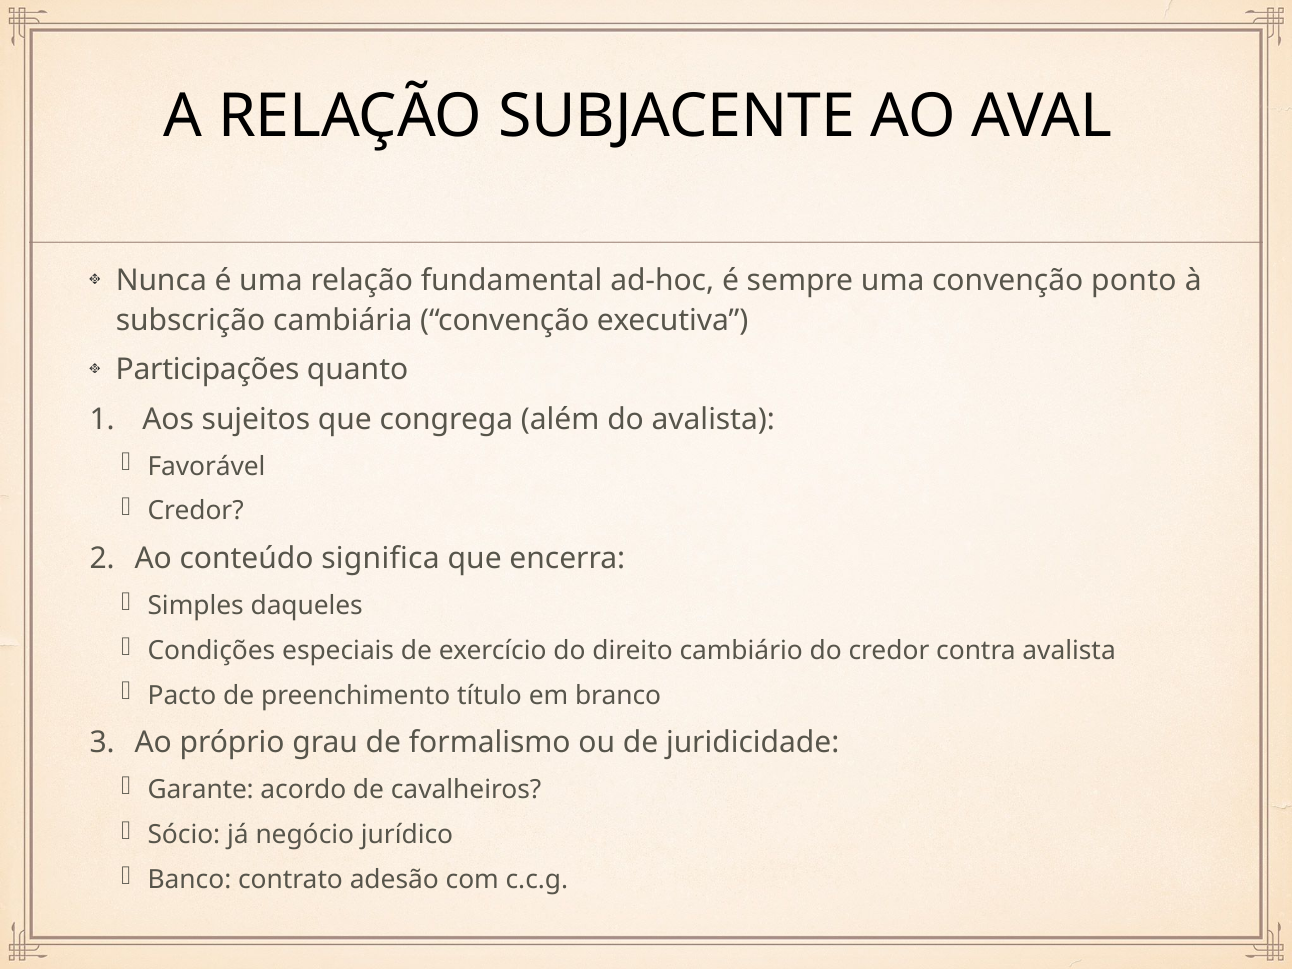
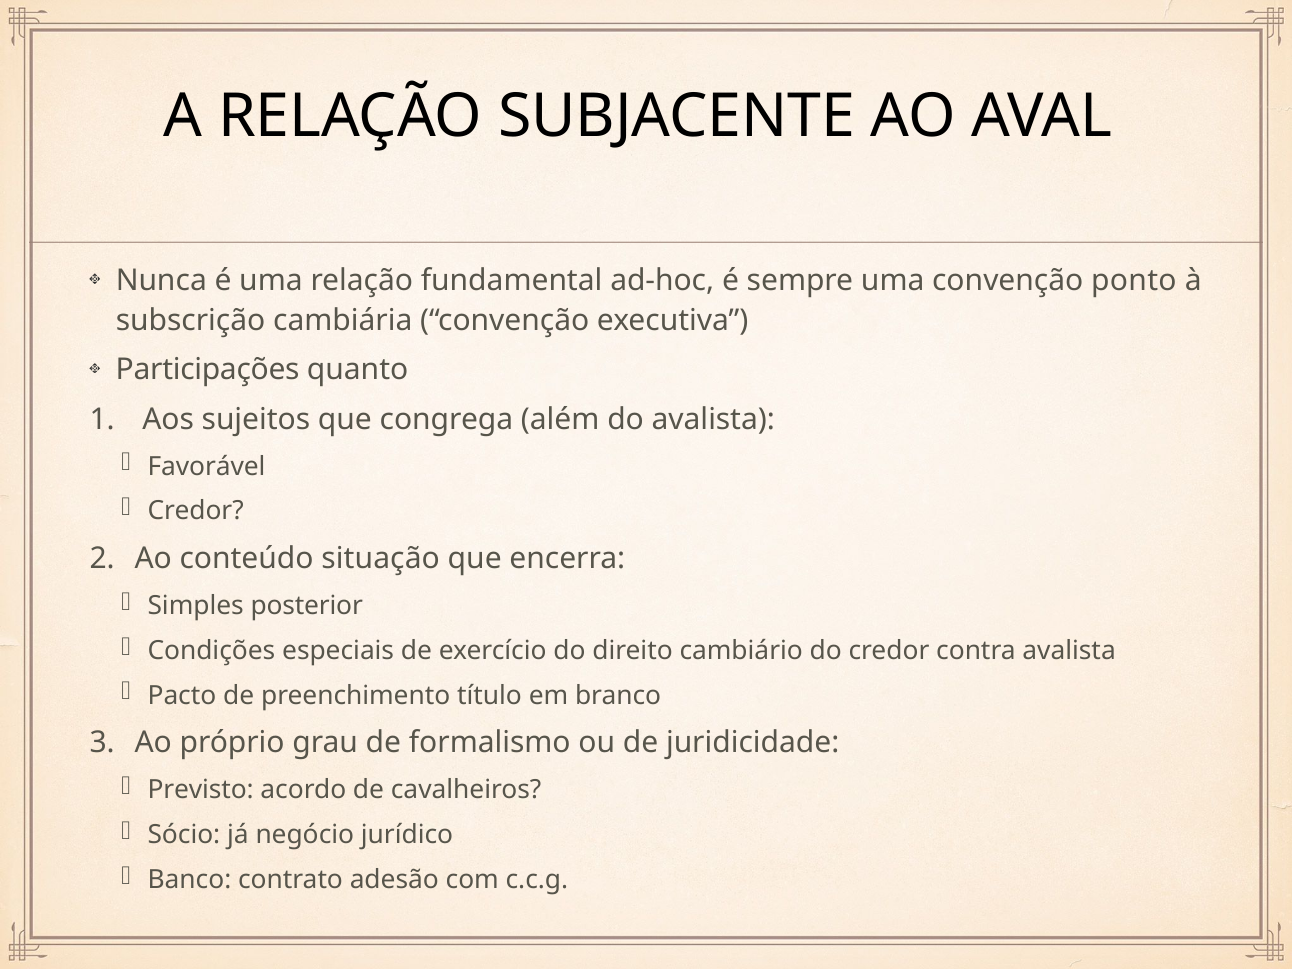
significa: significa -> situação
daqueles: daqueles -> posterior
Garante: Garante -> Previsto
